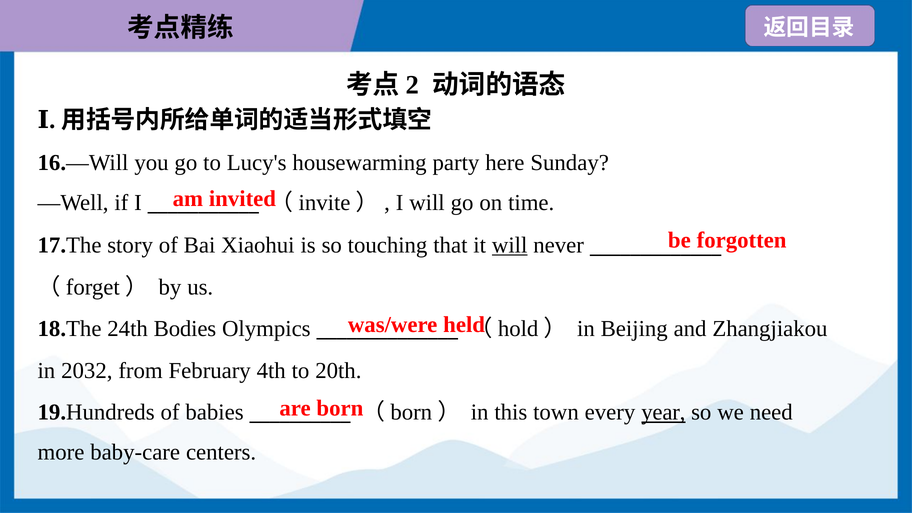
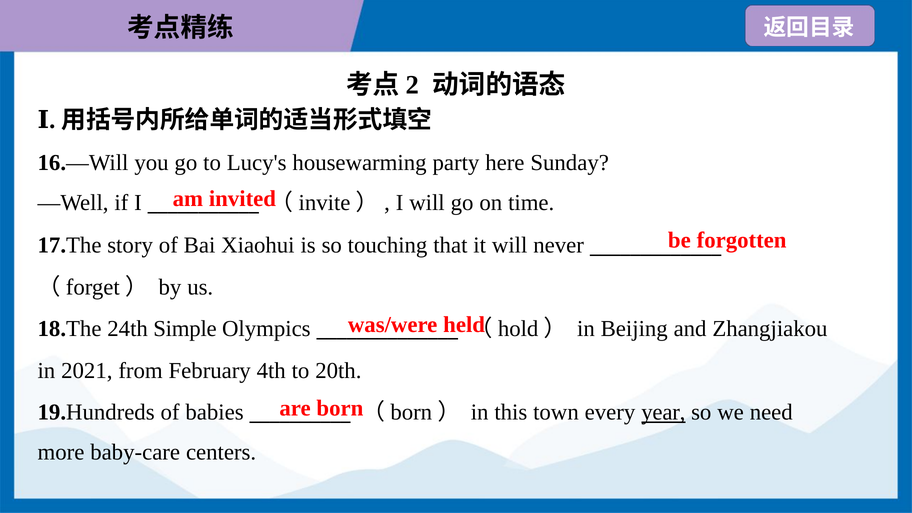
will at (510, 245) underline: present -> none
Bodies: Bodies -> Simple
2032: 2032 -> 2021
